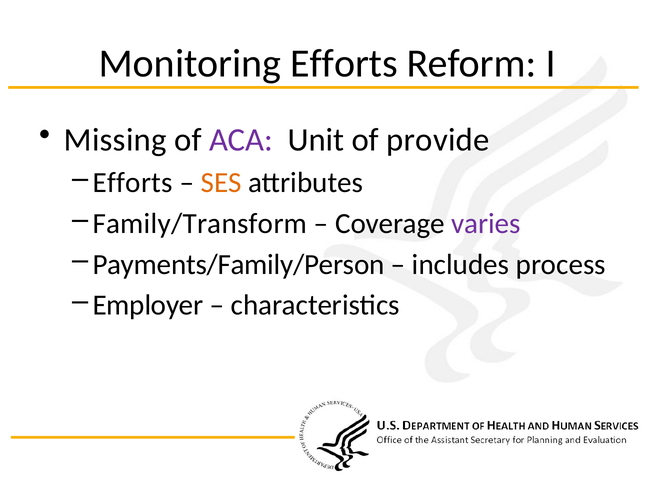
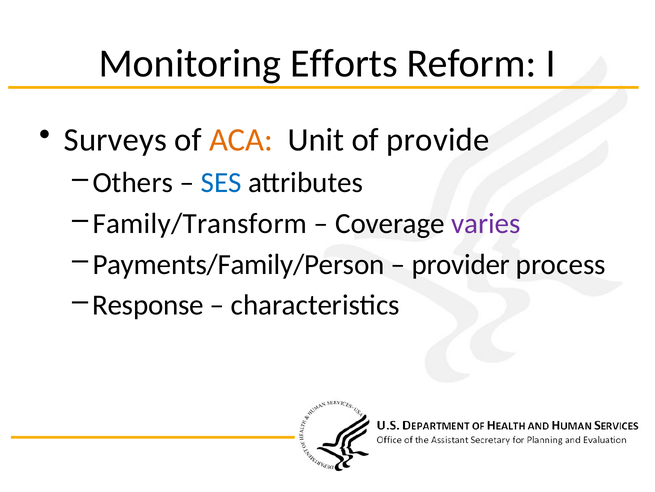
Missing: Missing -> Surveys
ACA colour: purple -> orange
Efforts at (133, 183): Efforts -> Others
SES colour: orange -> blue
includes: includes -> provider
Employer: Employer -> Response
